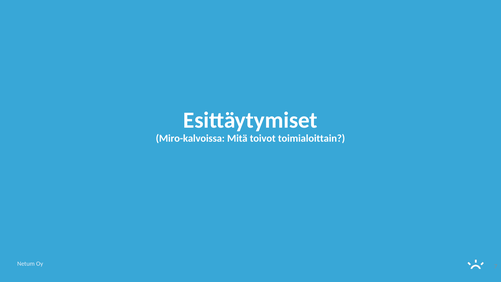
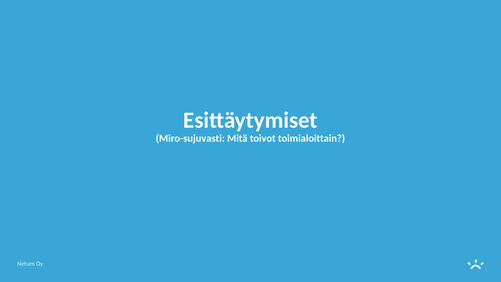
Miro-kalvoissa: Miro-kalvoissa -> Miro-sujuvasti
